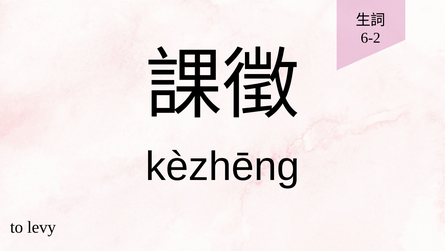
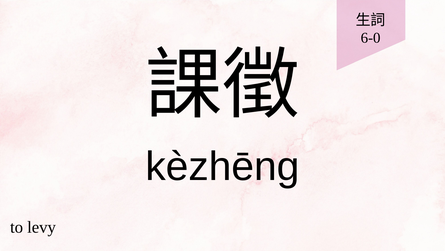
6-2: 6-2 -> 6-0
